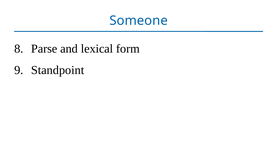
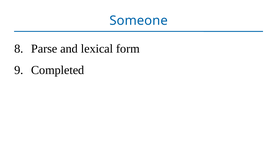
Standpoint: Standpoint -> Completed
